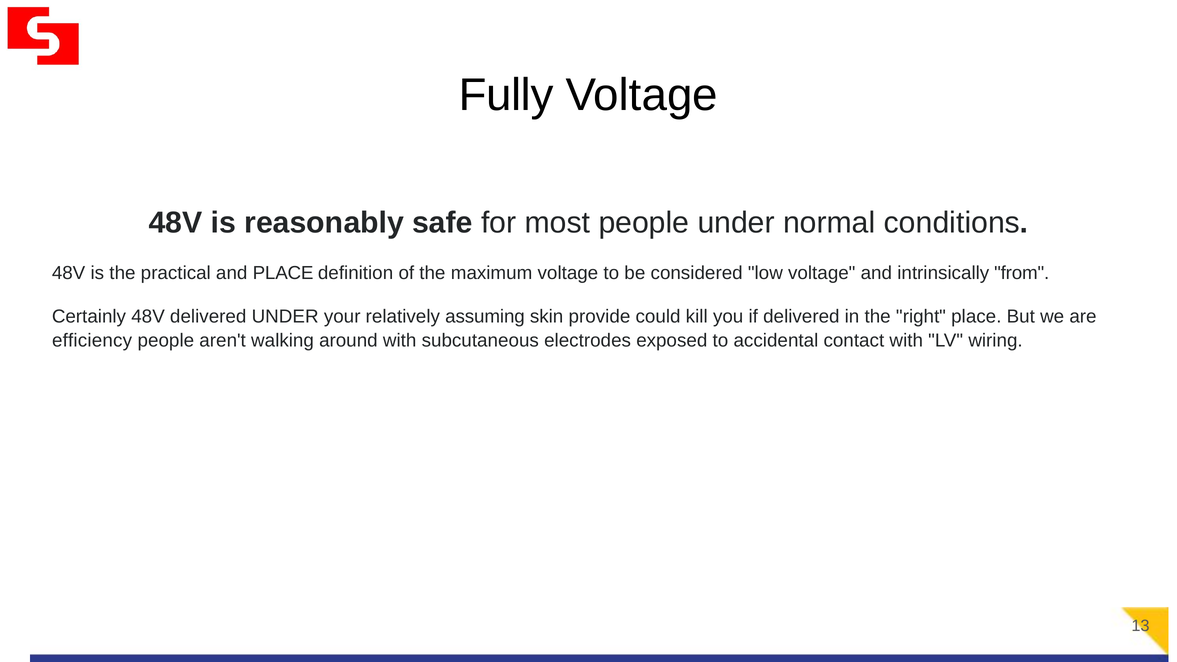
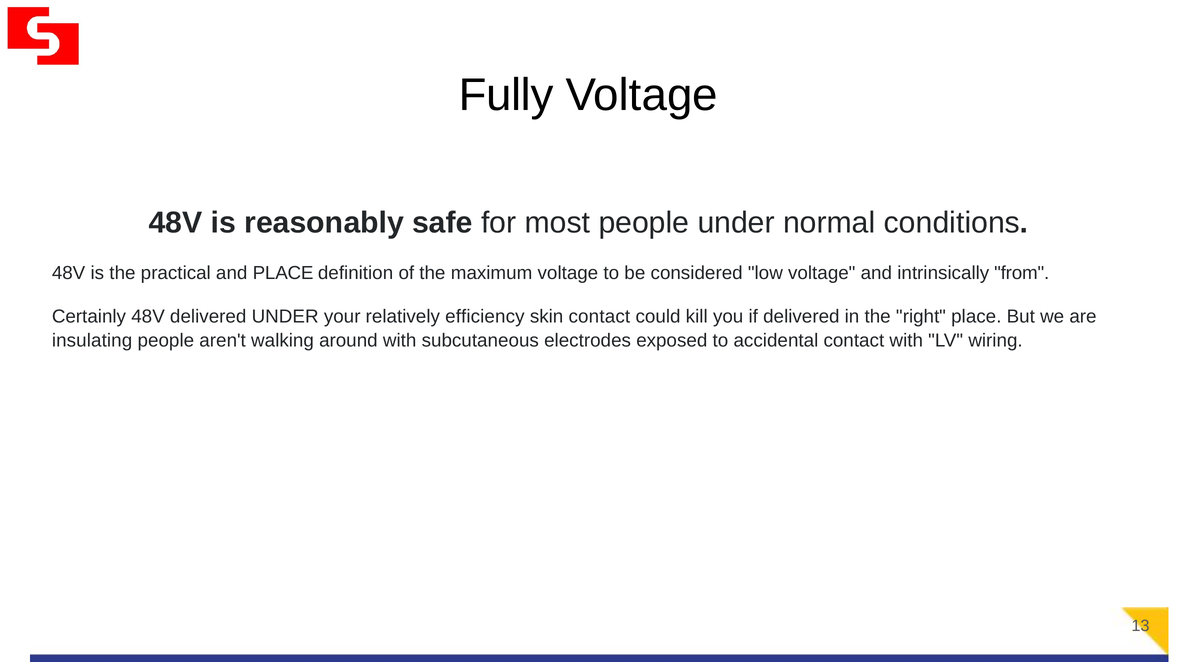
assuming: assuming -> efficiency
skin provide: provide -> contact
efficiency: efficiency -> insulating
